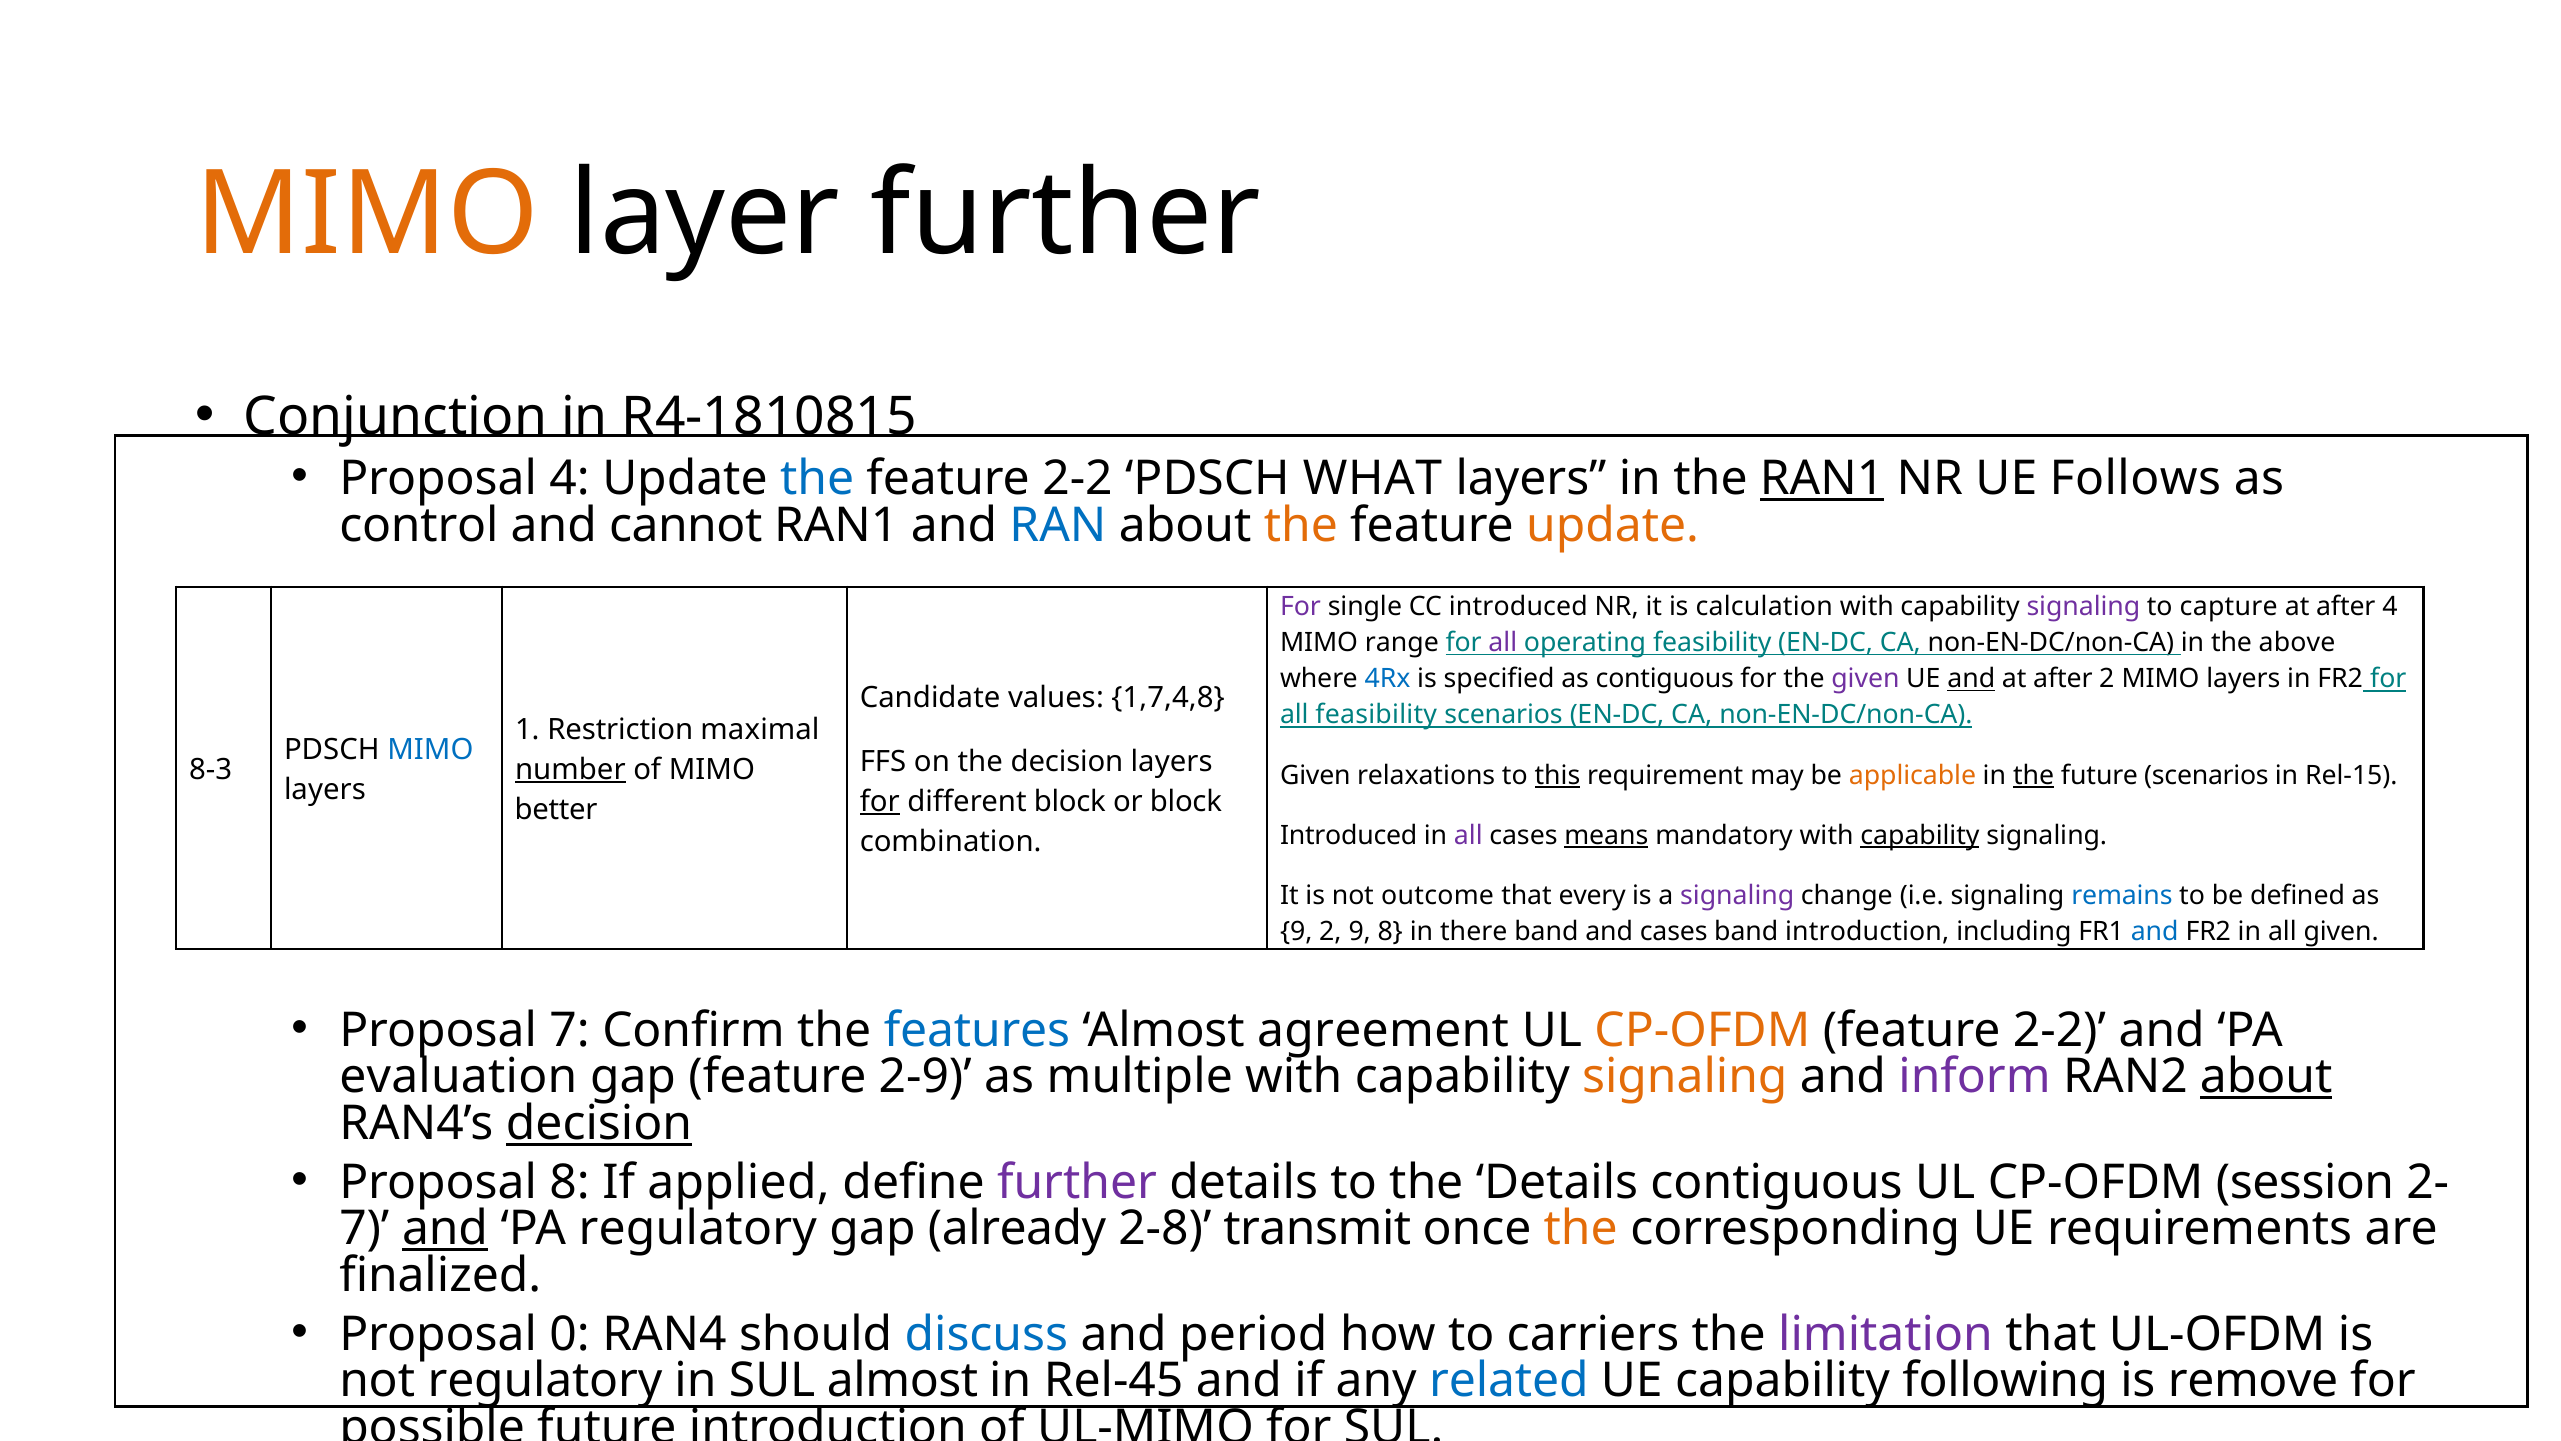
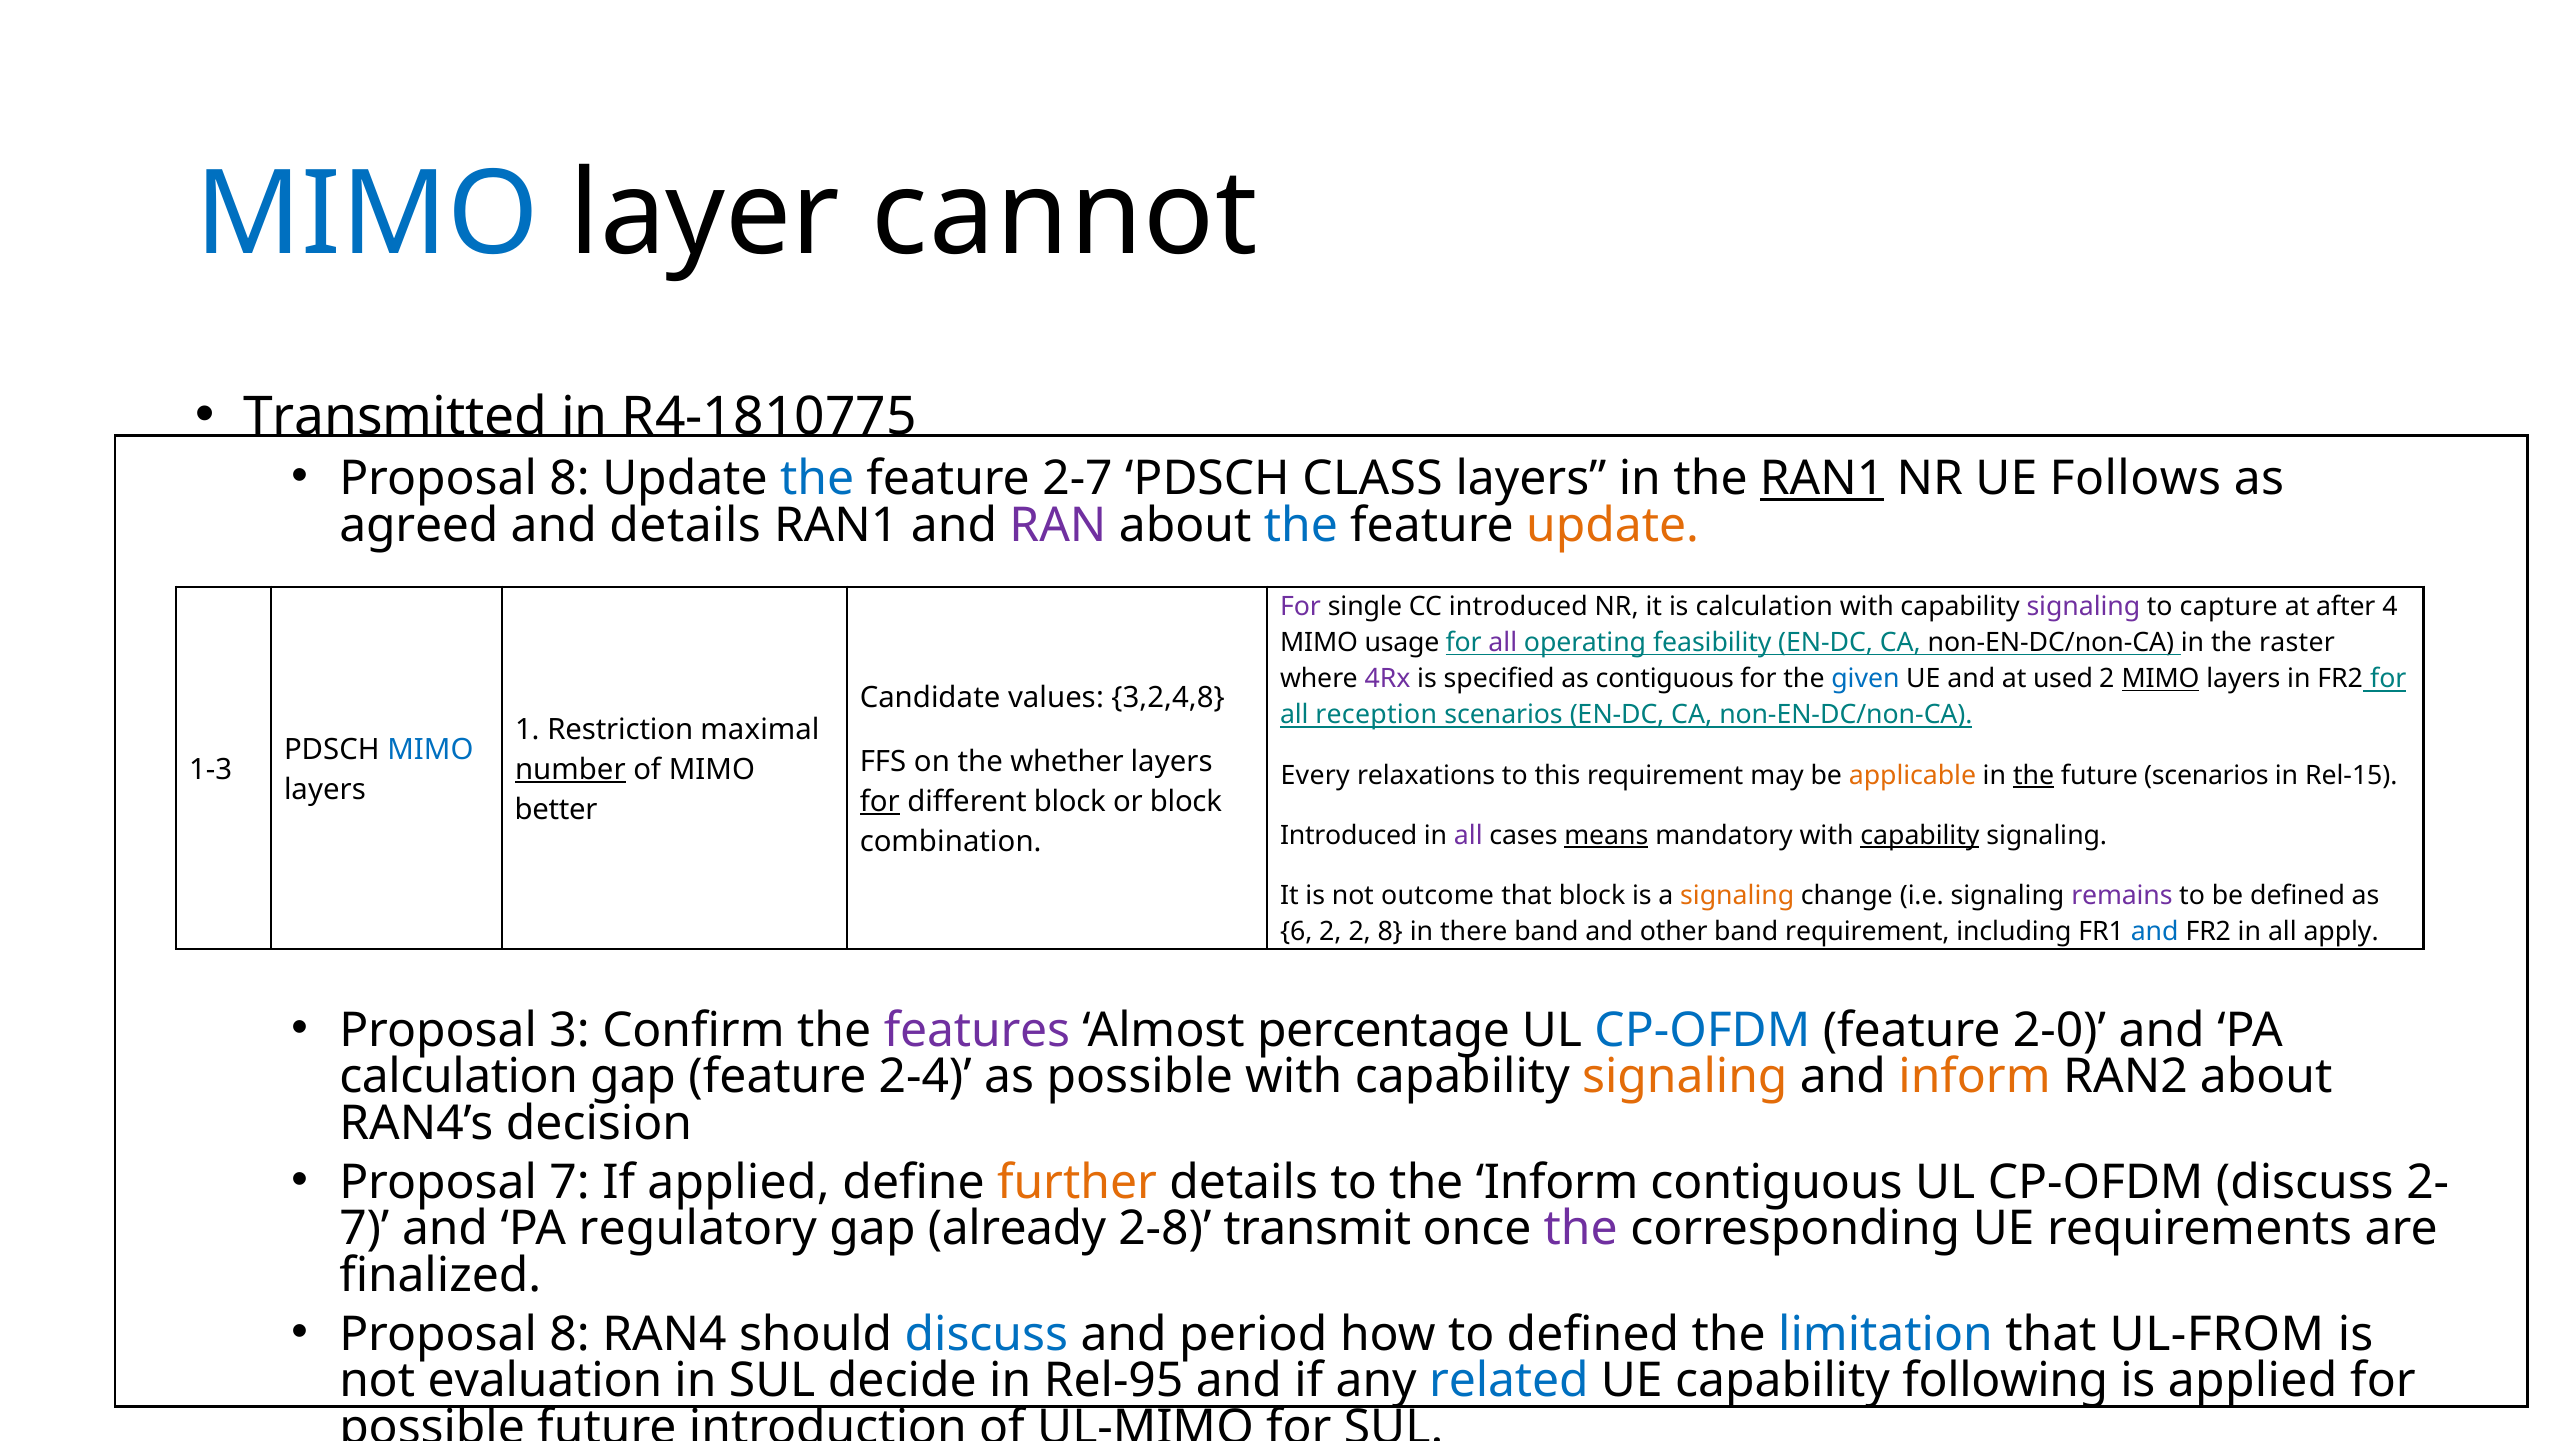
MIMO at (367, 215) colour: orange -> blue
layer further: further -> cannot
Conjunction: Conjunction -> Transmitted
R4-1810815: R4-1810815 -> R4-1810775
4 at (570, 478): 4 -> 8
2-2 at (1078, 478): 2-2 -> 2-7
WHAT: WHAT -> CLASS
control: control -> agreed
and cannot: cannot -> details
RAN colour: blue -> purple
the at (1301, 525) colour: orange -> blue
range: range -> usage
above: above -> raster
4Rx colour: blue -> purple
given at (1865, 679) colour: purple -> blue
and at (1971, 679) underline: present -> none
after at (2063, 679): after -> used
MIMO at (2161, 679) underline: none -> present
1,7,4,8: 1,7,4,8 -> 3,2,4,8
all feasibility: feasibility -> reception
the decision: decision -> whether
8-3: 8-3 -> 1-3
Given at (1315, 775): Given -> Every
this underline: present -> none
that every: every -> block
signaling at (1737, 896) colour: purple -> orange
remains colour: blue -> purple
9 at (1296, 932): 9 -> 6
2 9: 9 -> 2
and cases: cases -> other
band introduction: introduction -> requirement
all given: given -> apply
Proposal 7: 7 -> 3
features colour: blue -> purple
agreement: agreement -> percentage
CP-OFDM at (1702, 1030) colour: orange -> blue
2-2 at (2059, 1030): 2-2 -> 2-0
evaluation at (458, 1077): evaluation -> calculation
2-9: 2-9 -> 2-4
as multiple: multiple -> possible
inform at (1975, 1077) colour: purple -> orange
about at (2266, 1077) underline: present -> none
decision at (599, 1123) underline: present -> none
Proposal 8: 8 -> 7
further at (1077, 1182) colour: purple -> orange
the Details: Details -> Inform
CP-OFDM session: session -> discuss
and at (445, 1228) underline: present -> none
the at (1581, 1228) colour: orange -> purple
0 at (570, 1334): 0 -> 8
to carriers: carriers -> defined
limitation colour: purple -> blue
UL-OFDM: UL-OFDM -> UL-FROM
not regulatory: regulatory -> evaluation
SUL almost: almost -> decide
Rel-45: Rel-45 -> Rel-95
is remove: remove -> applied
